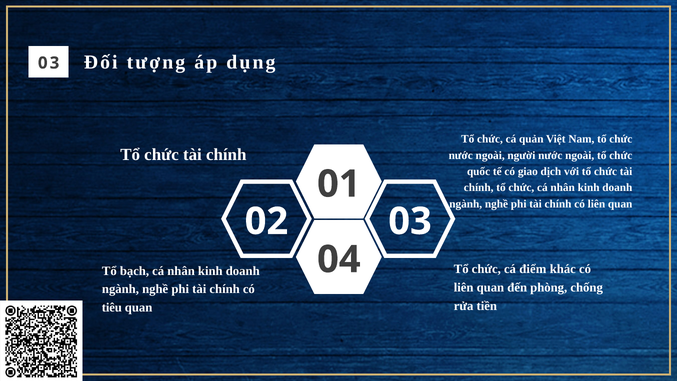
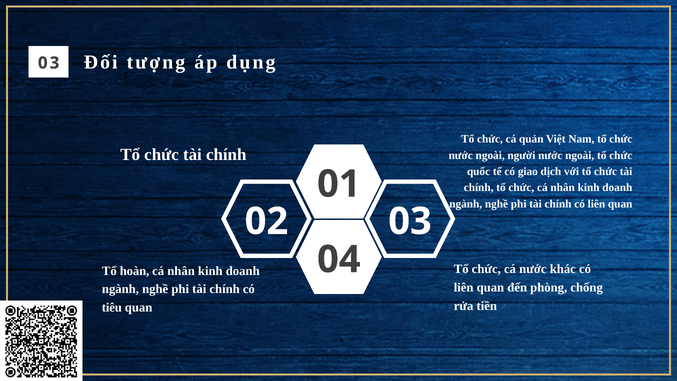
cá điểm: điểm -> nước
bạch: bạch -> hoàn
